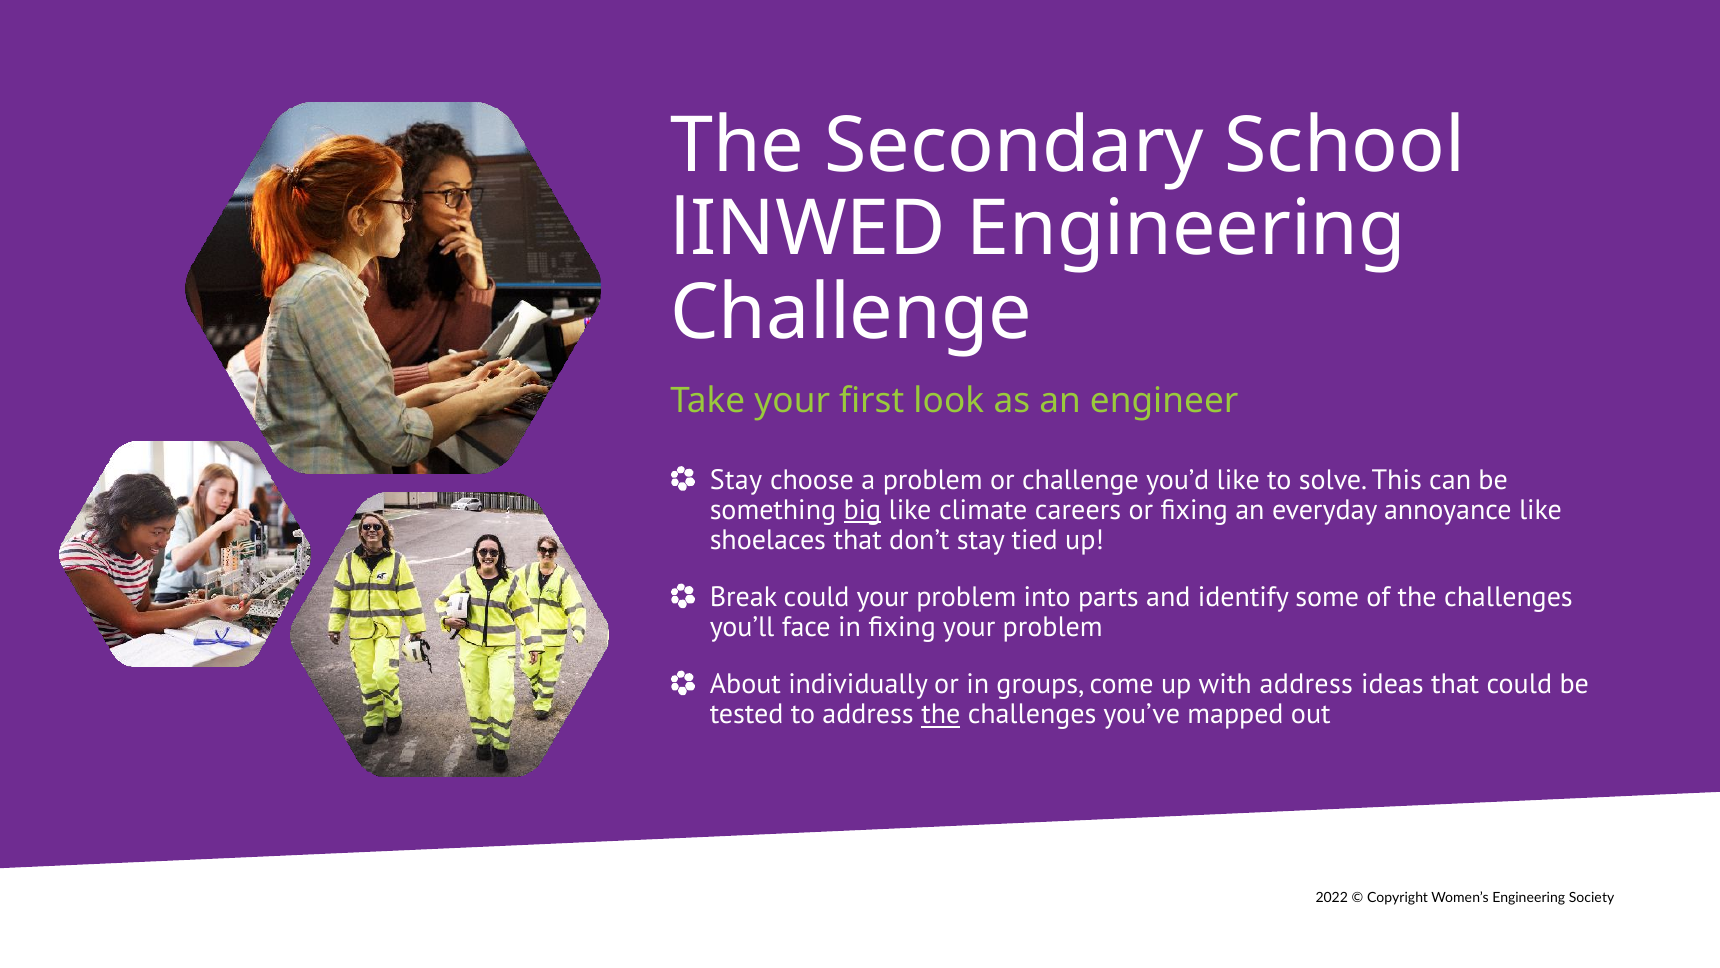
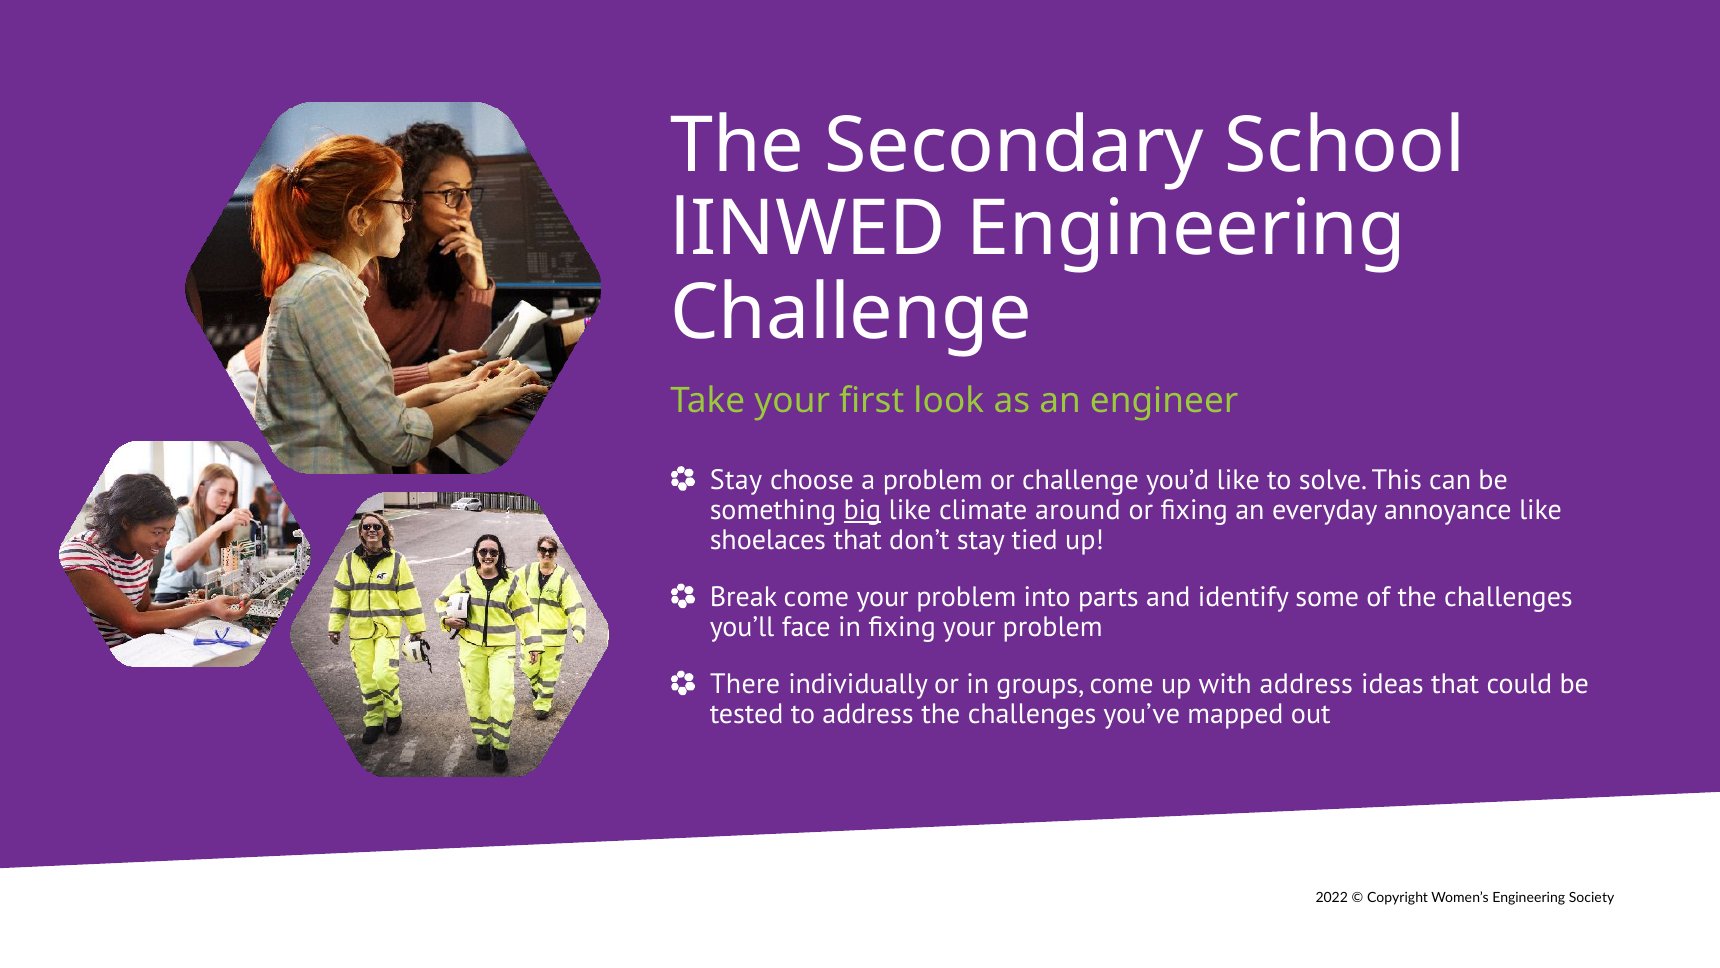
careers: careers -> around
Break could: could -> come
About: About -> There
the at (941, 714) underline: present -> none
